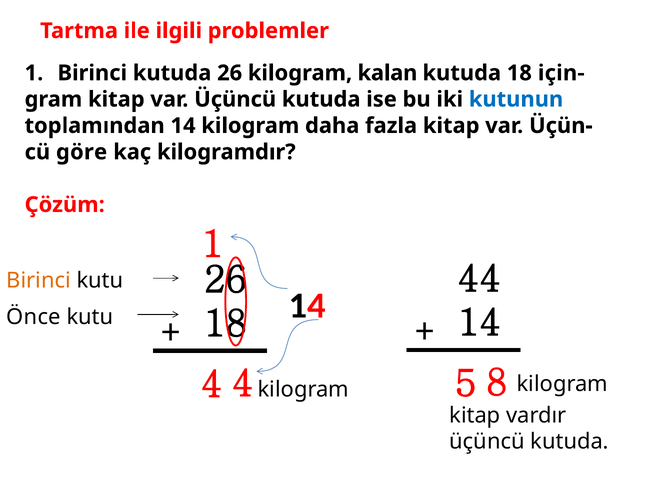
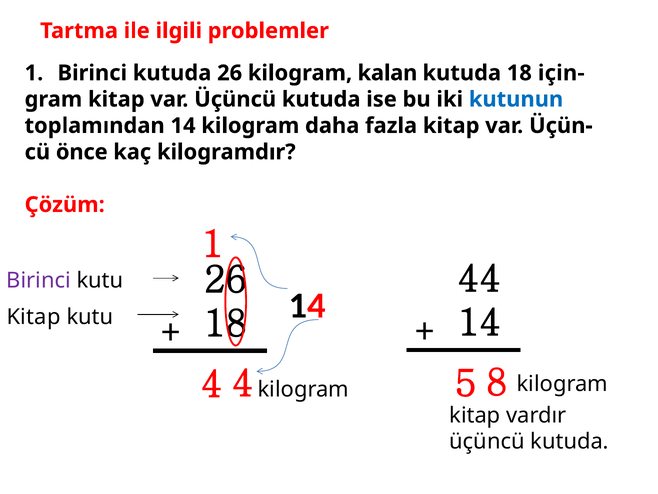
göre: göre -> önce
Birinci at (39, 280) colour: orange -> purple
Önce at (34, 316): Önce -> Kitap
